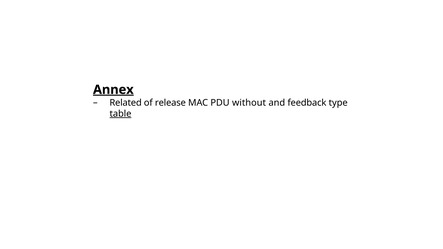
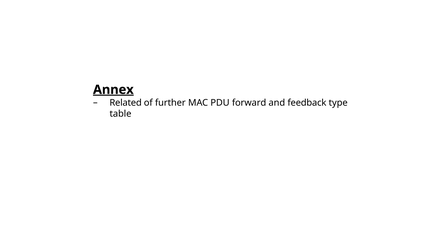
release: release -> further
without: without -> forward
table underline: present -> none
